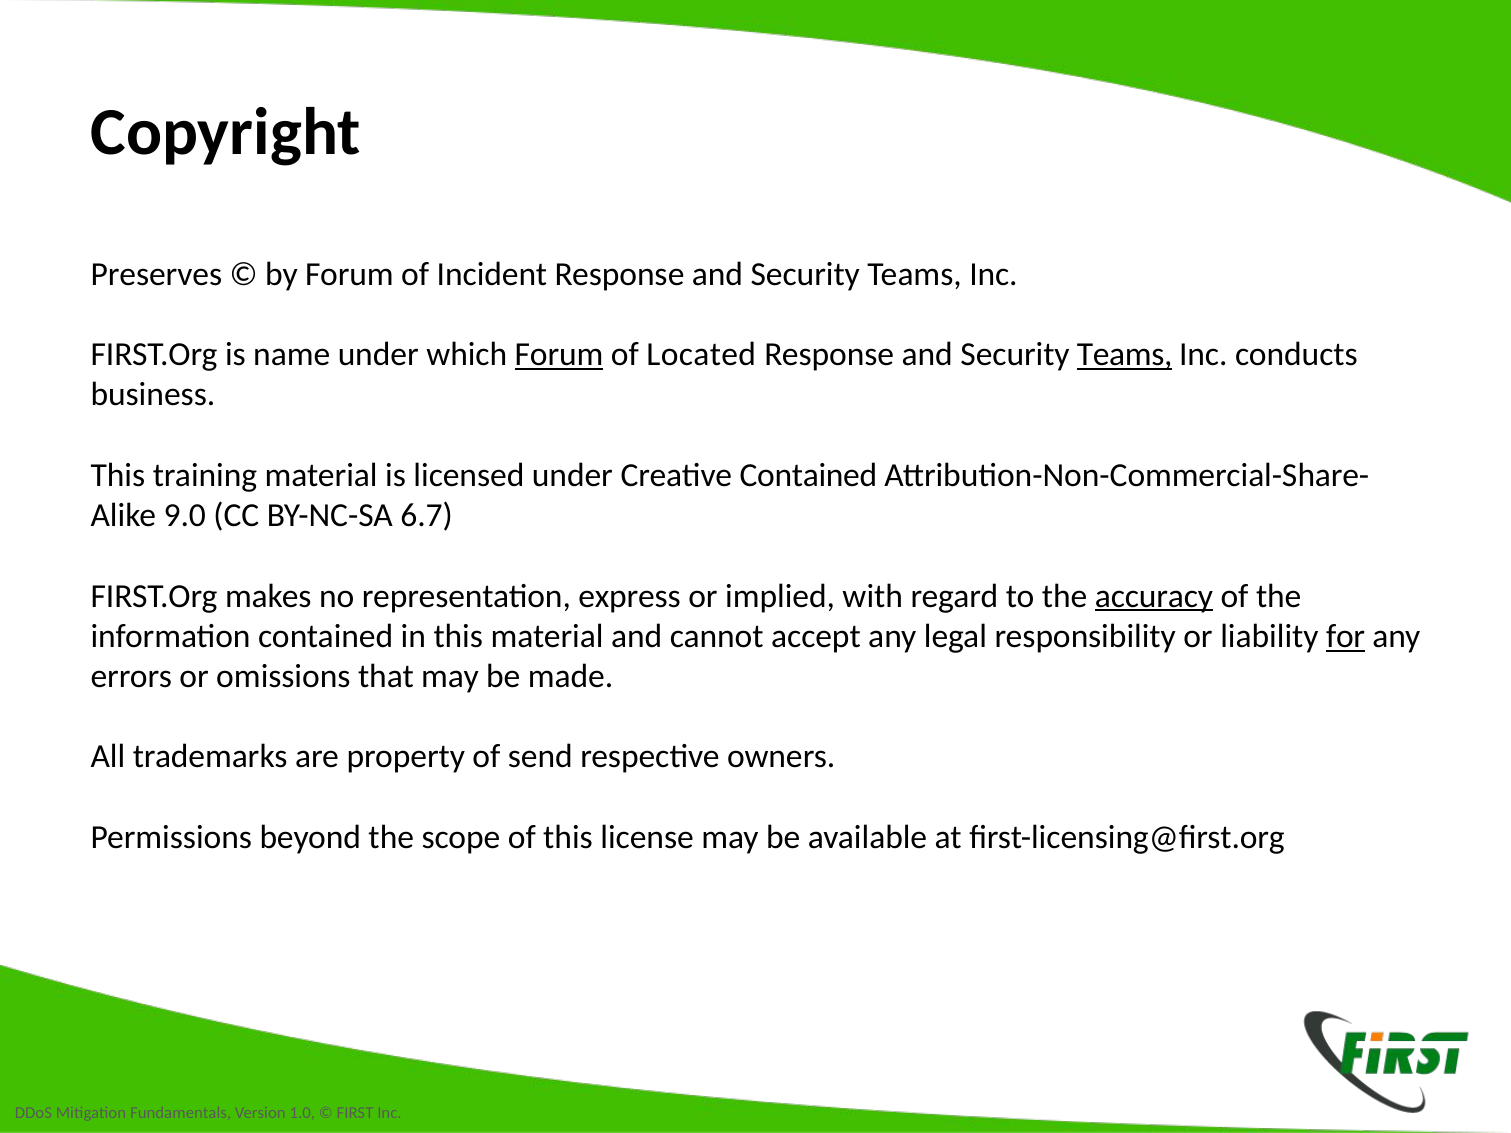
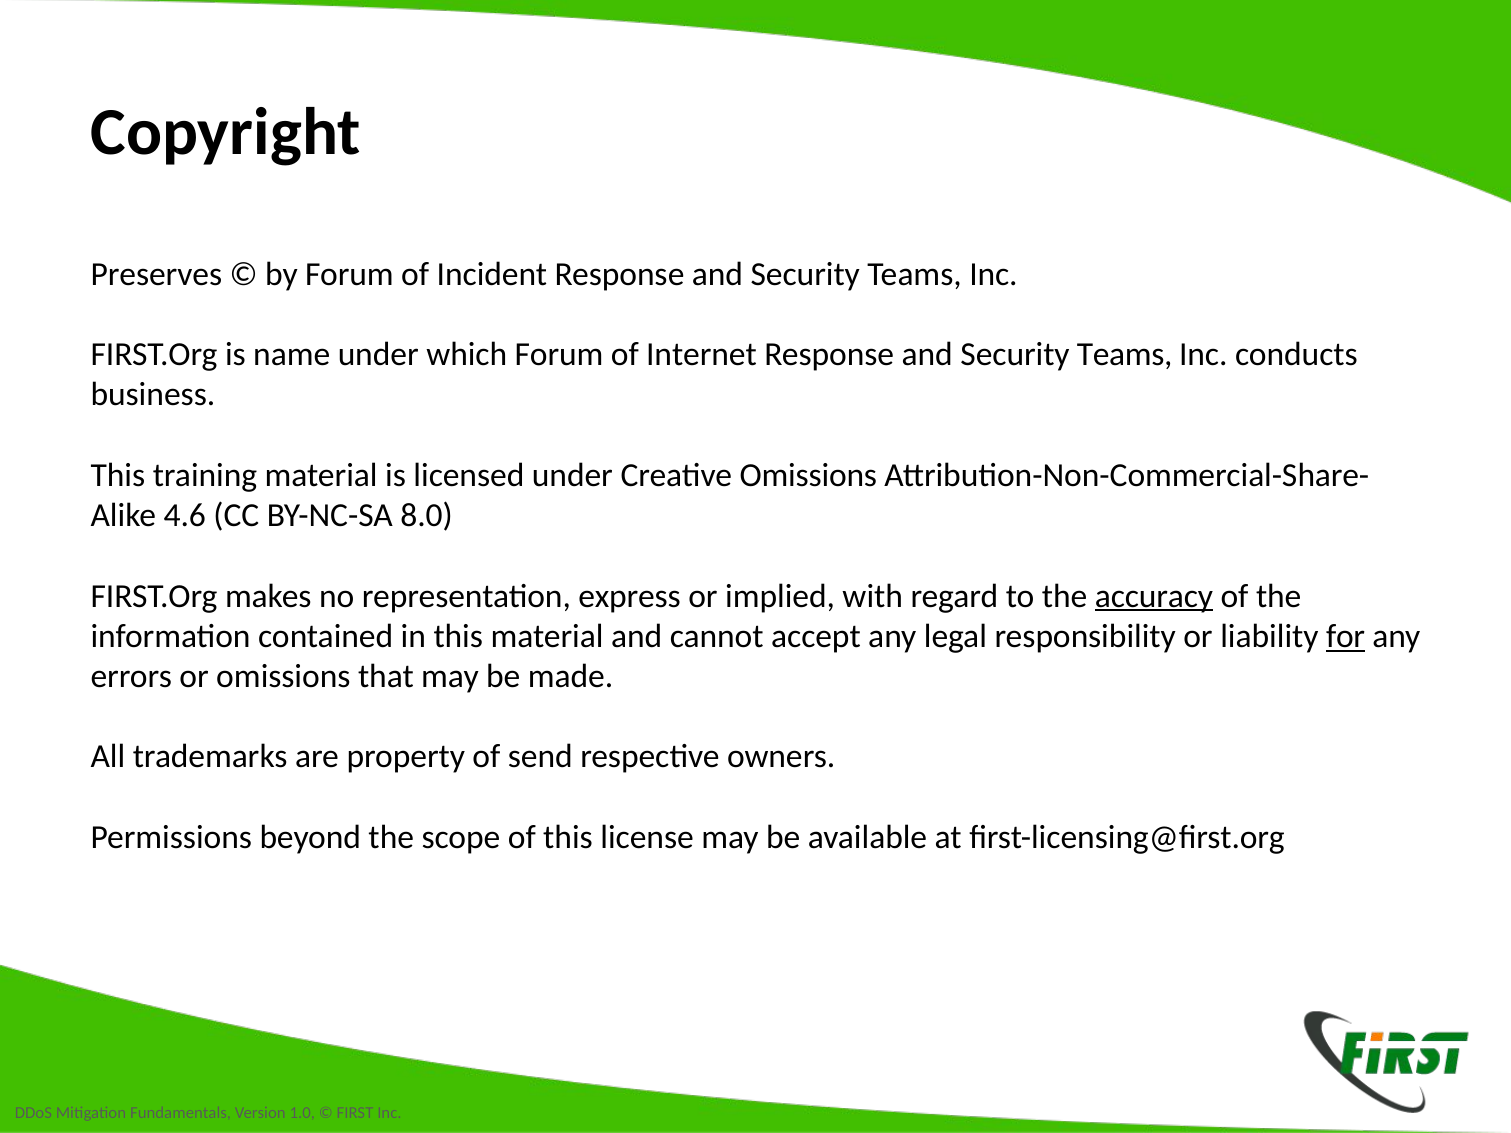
Forum at (559, 355) underline: present -> none
Located: Located -> Internet
Teams at (1125, 355) underline: present -> none
Creative Contained: Contained -> Omissions
9.0: 9.0 -> 4.6
6.7: 6.7 -> 8.0
